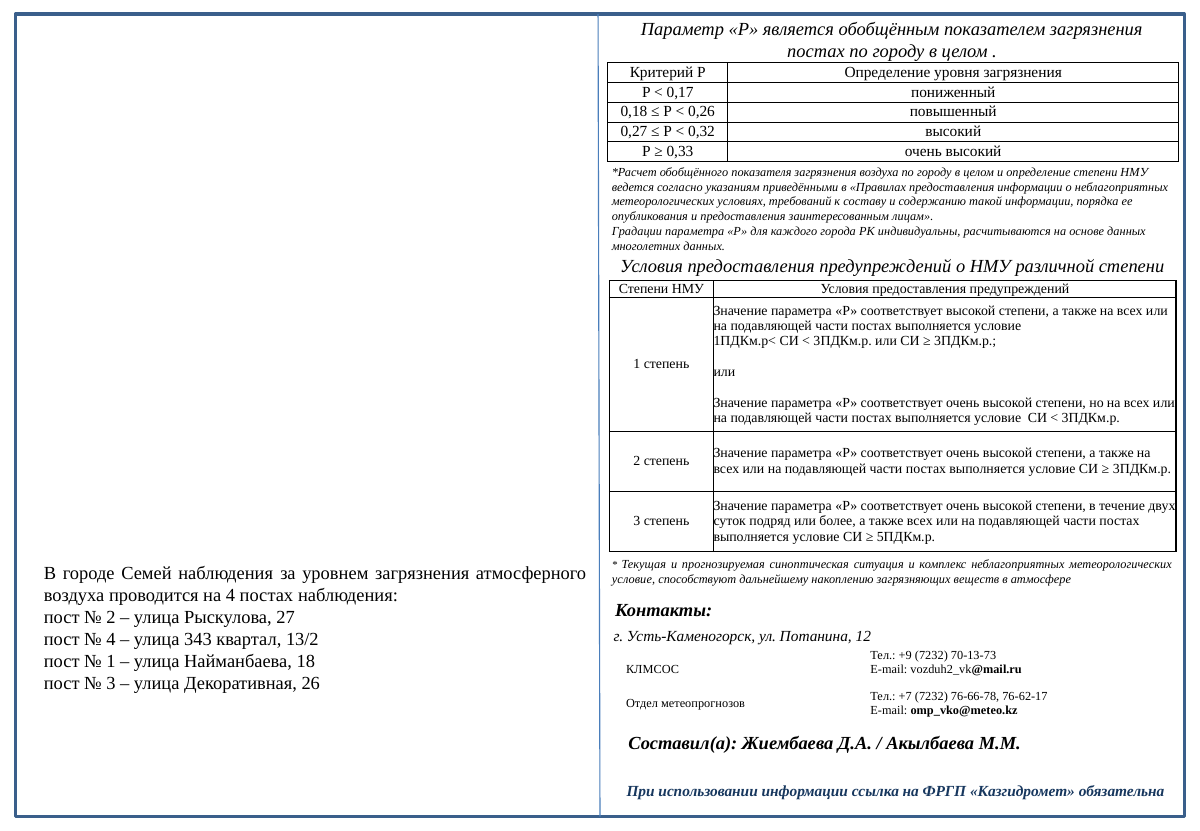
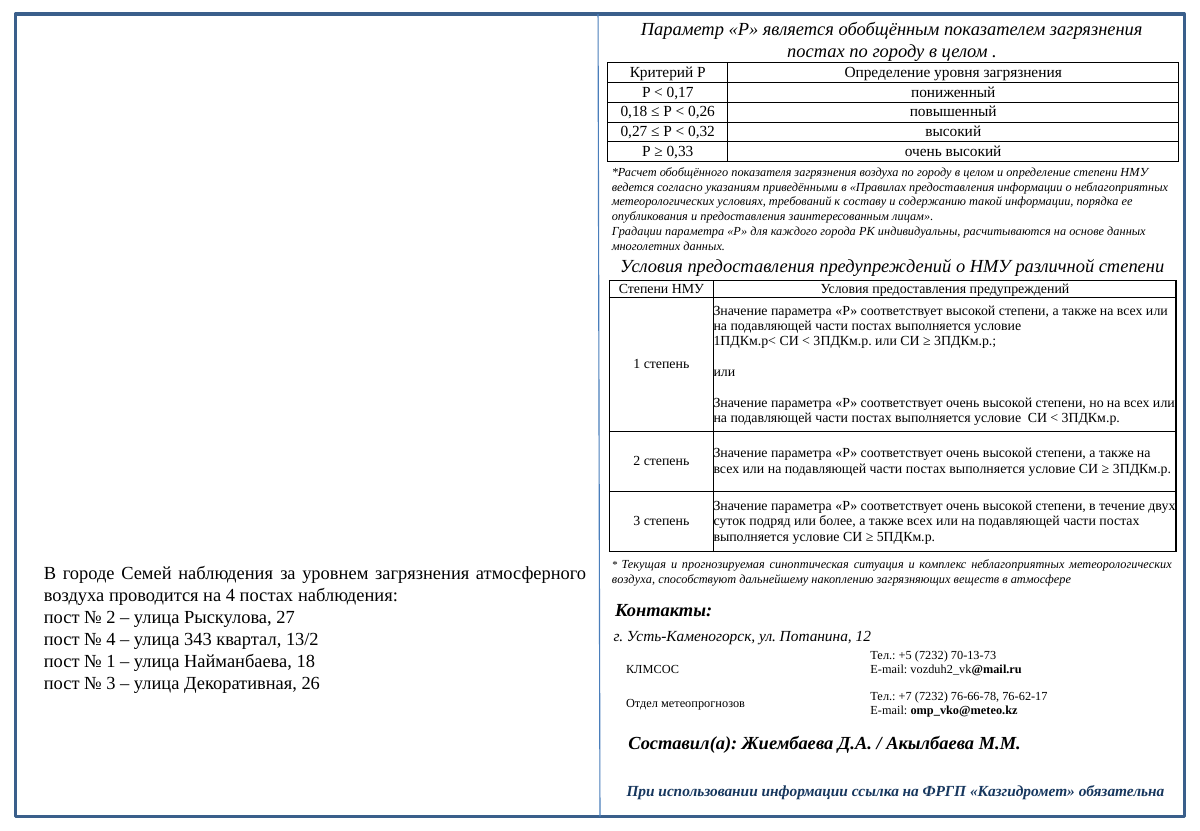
условие at (634, 579): условие -> воздуха
+9: +9 -> +5
